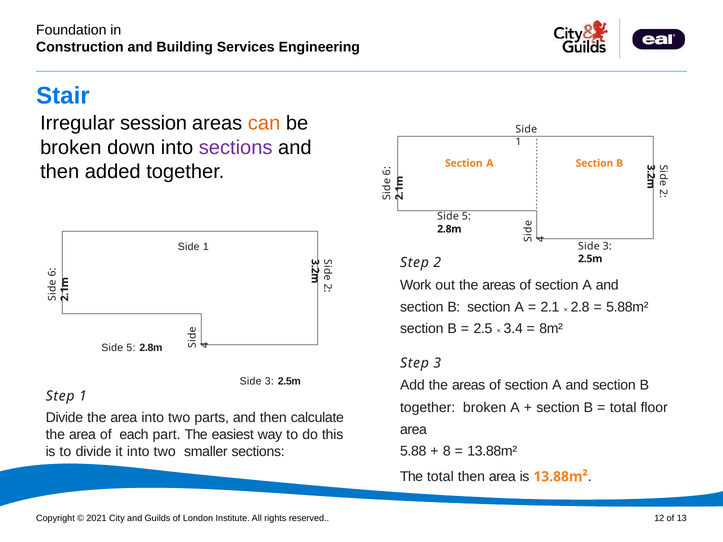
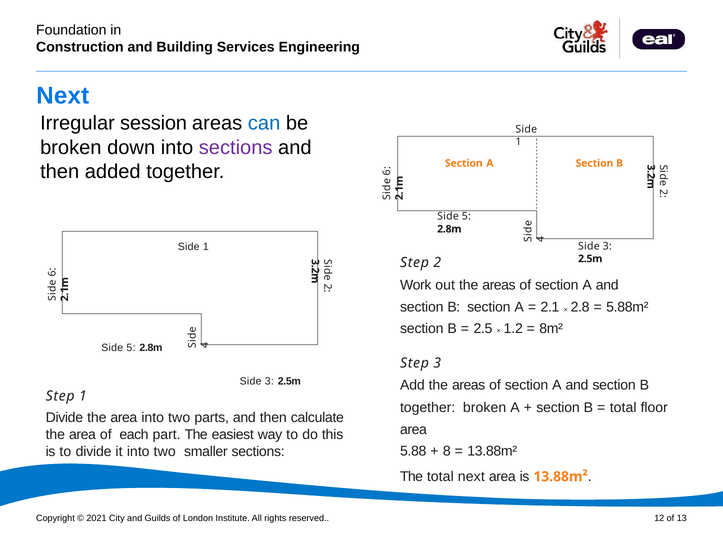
Stair at (63, 96): Stair -> Next
can colour: orange -> blue
3.4: 3.4 -> 1.2
total then: then -> next
